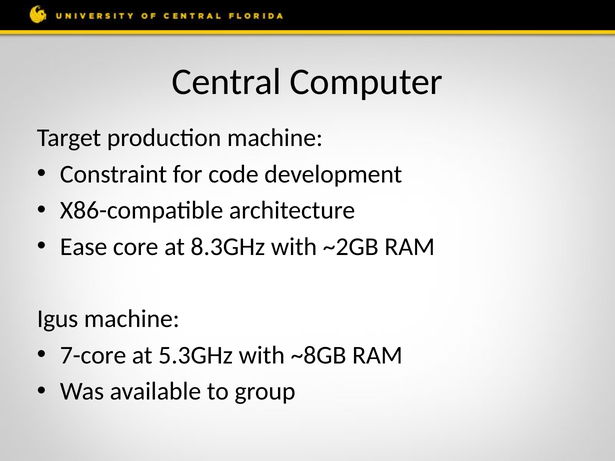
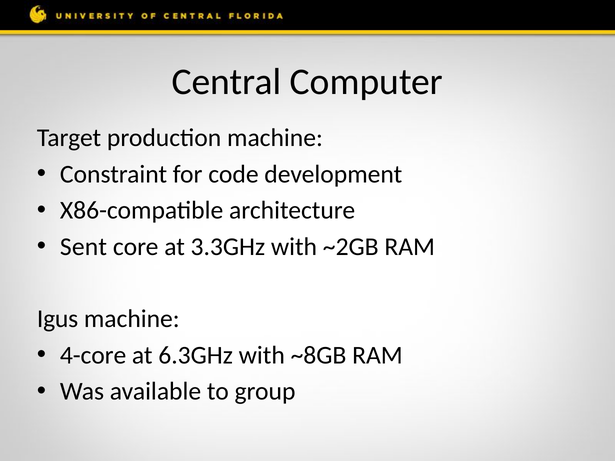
Ease: Ease -> Sent
8.3GHz: 8.3GHz -> 3.3GHz
7-core: 7-core -> 4-core
5.3GHz: 5.3GHz -> 6.3GHz
